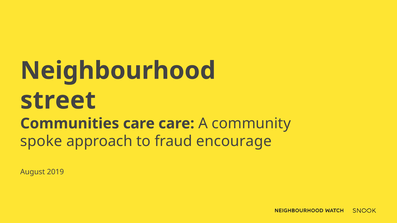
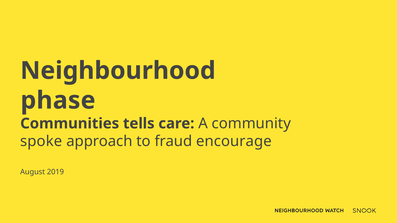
street: street -> phase
Communities care: care -> tells
